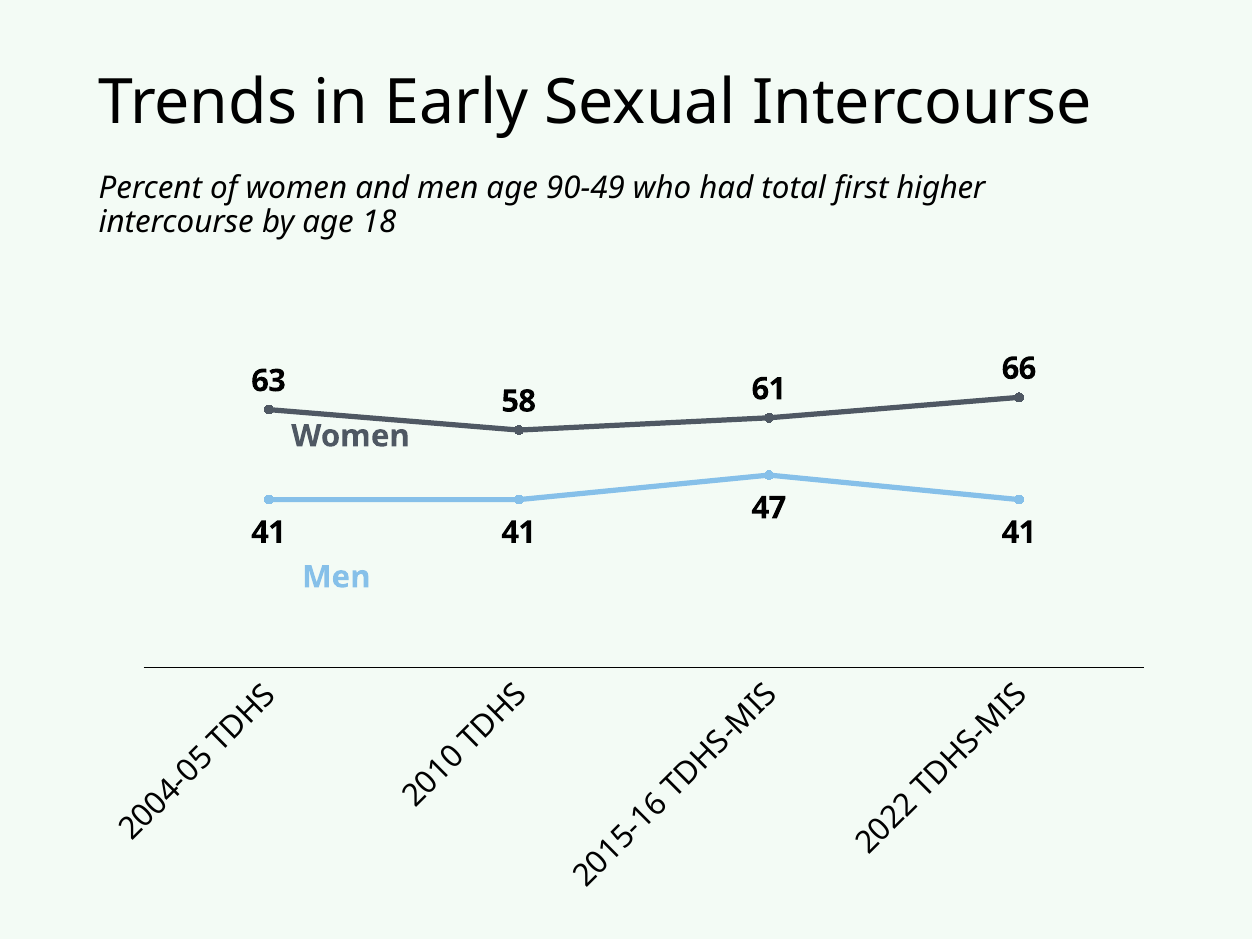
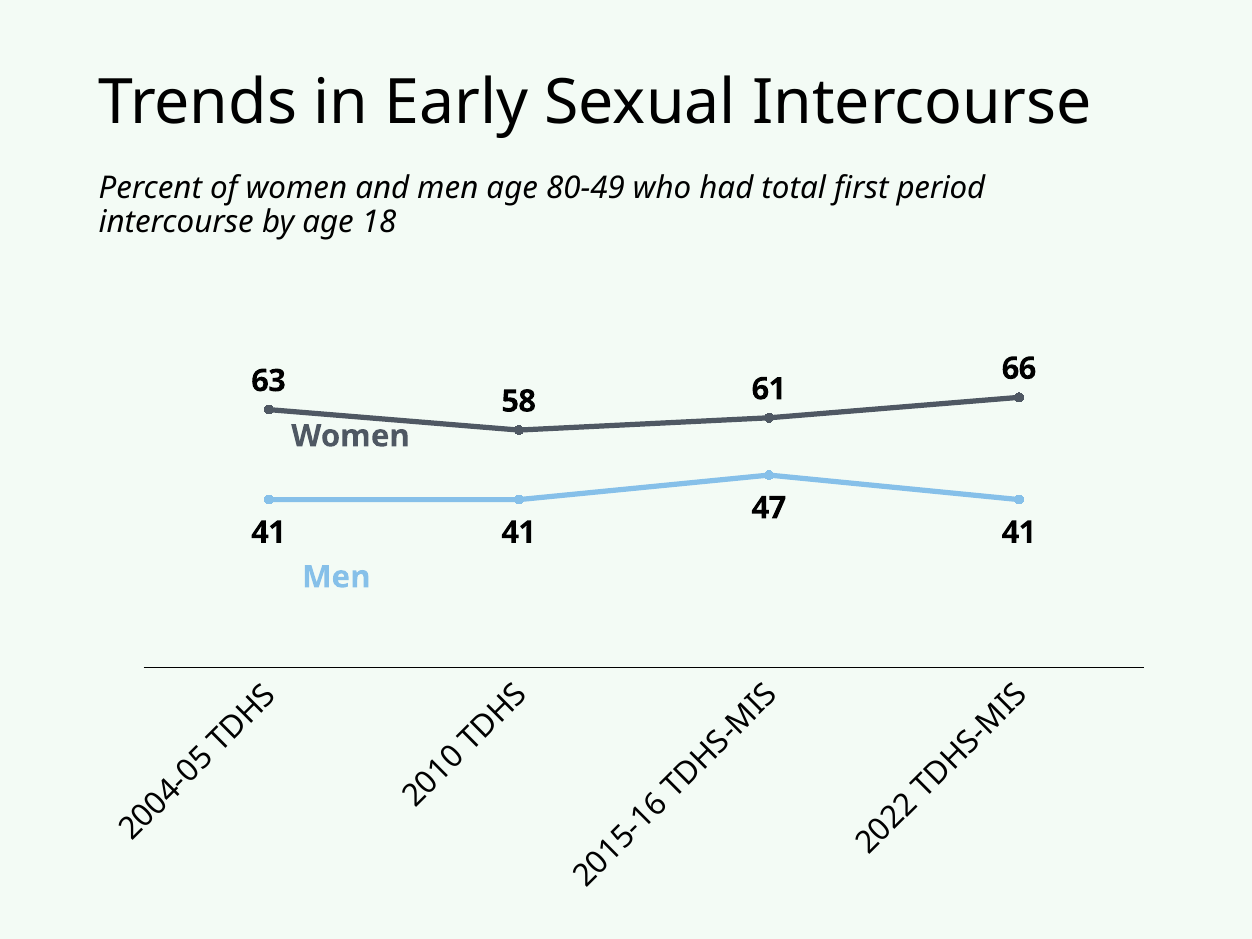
90-49: 90-49 -> 80-49
higher: higher -> period
